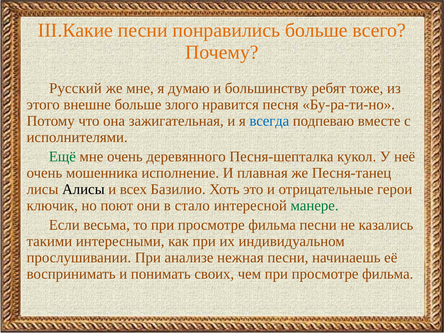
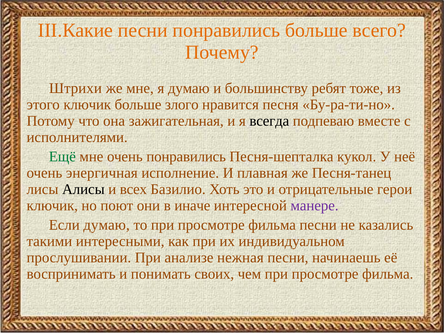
Русский: Русский -> Штрихи
этого внешне: внешне -> ключик
всегда colour: blue -> black
очень деревянного: деревянного -> понравились
мошенника: мошенника -> энергичная
стало: стало -> иначе
манере colour: green -> purple
Если весьма: весьма -> думаю
